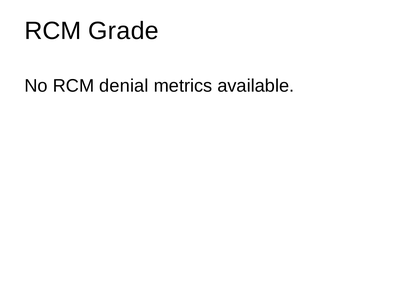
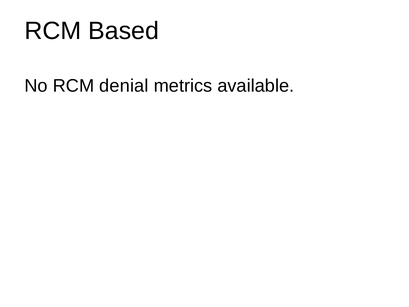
Grade: Grade -> Based
